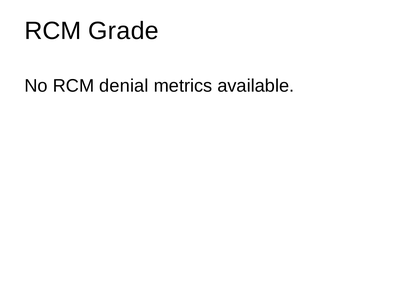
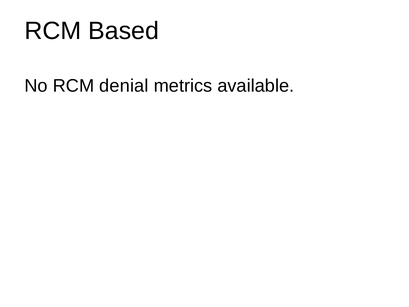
Grade: Grade -> Based
